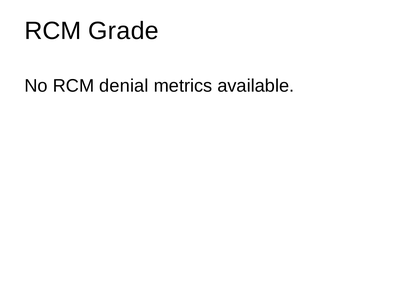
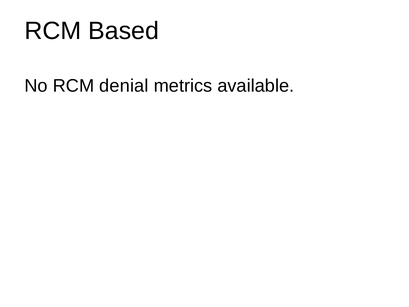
Grade: Grade -> Based
